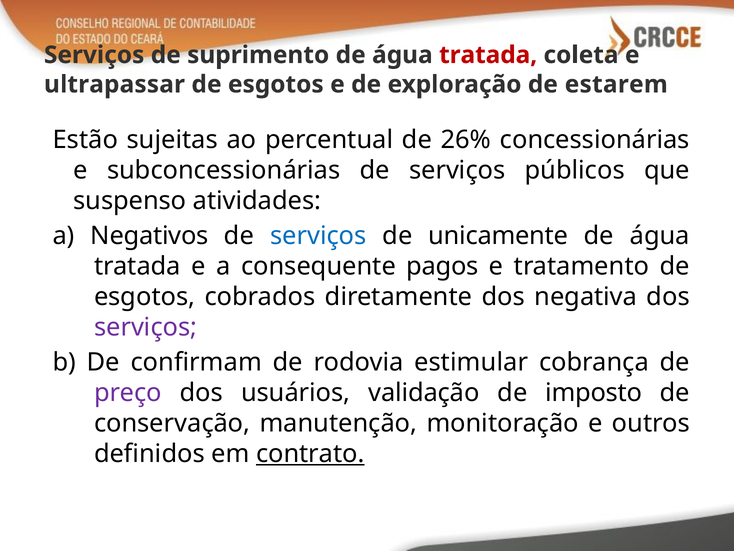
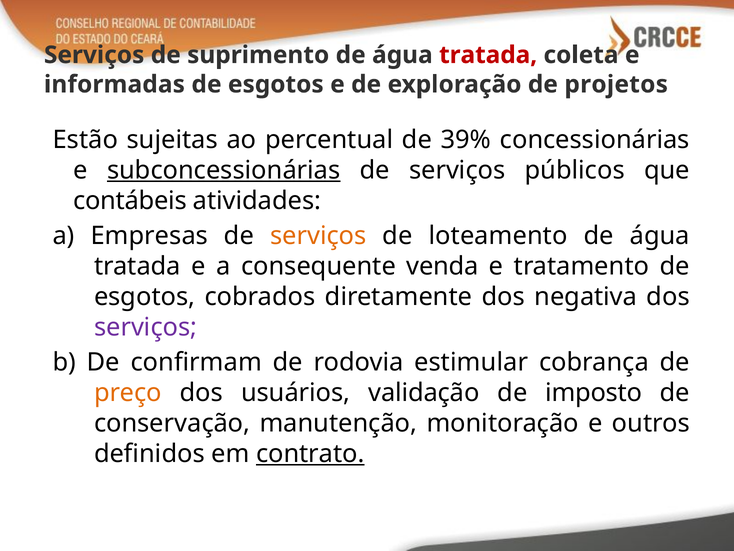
ultrapassar: ultrapassar -> informadas
estarem: estarem -> projetos
26%: 26% -> 39%
subconcessionárias underline: none -> present
suspenso: suspenso -> contábeis
Negativos: Negativos -> Empresas
serviços at (318, 235) colour: blue -> orange
unicamente: unicamente -> loteamento
pagos: pagos -> venda
preço colour: purple -> orange
